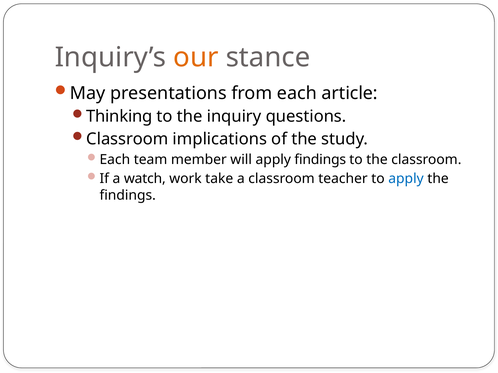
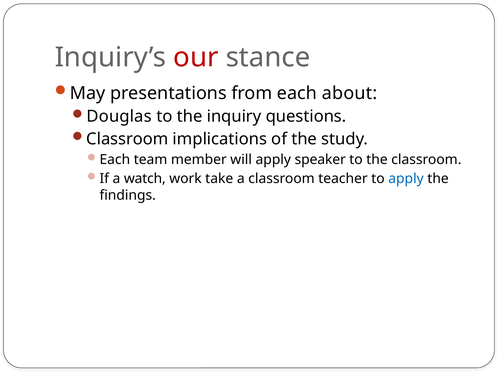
our colour: orange -> red
article: article -> about
Thinking: Thinking -> Douglas
apply findings: findings -> speaker
